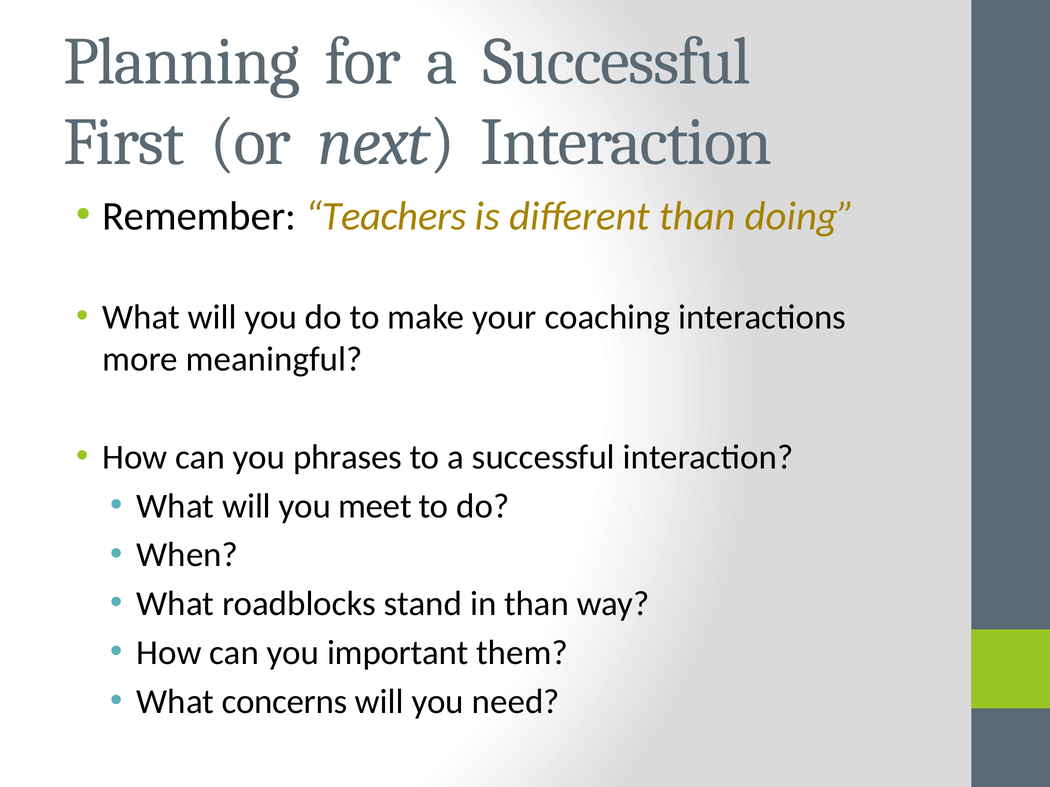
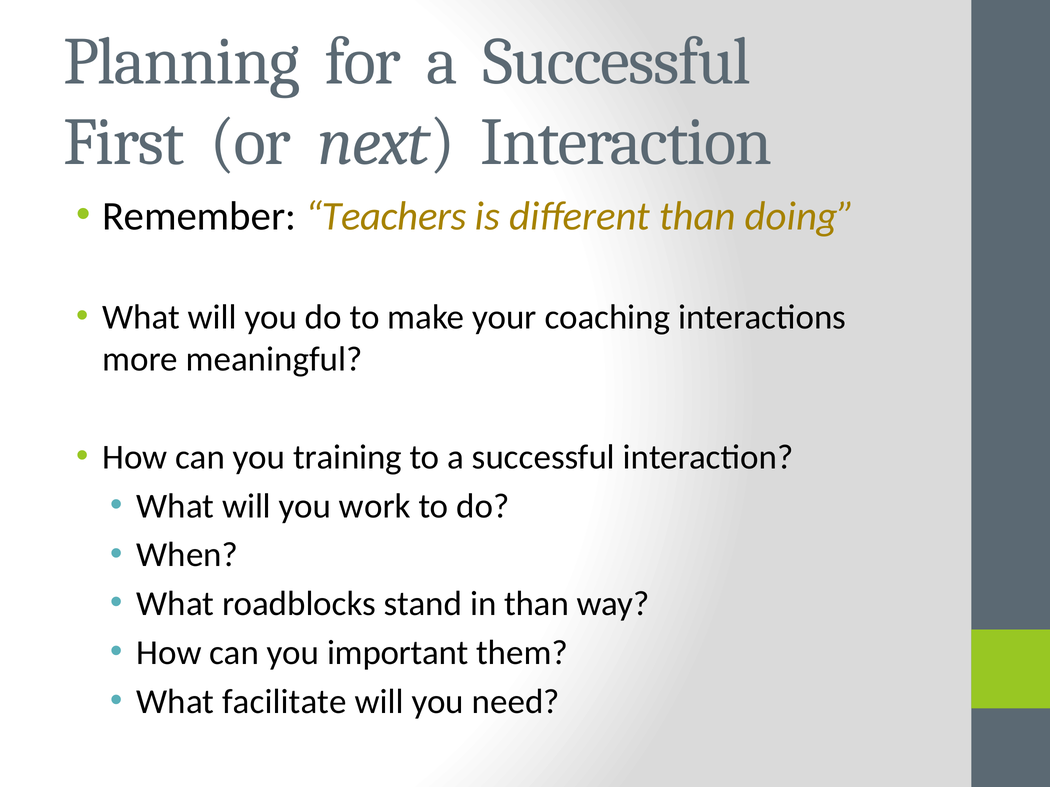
phrases: phrases -> training
meet: meet -> work
concerns: concerns -> facilitate
